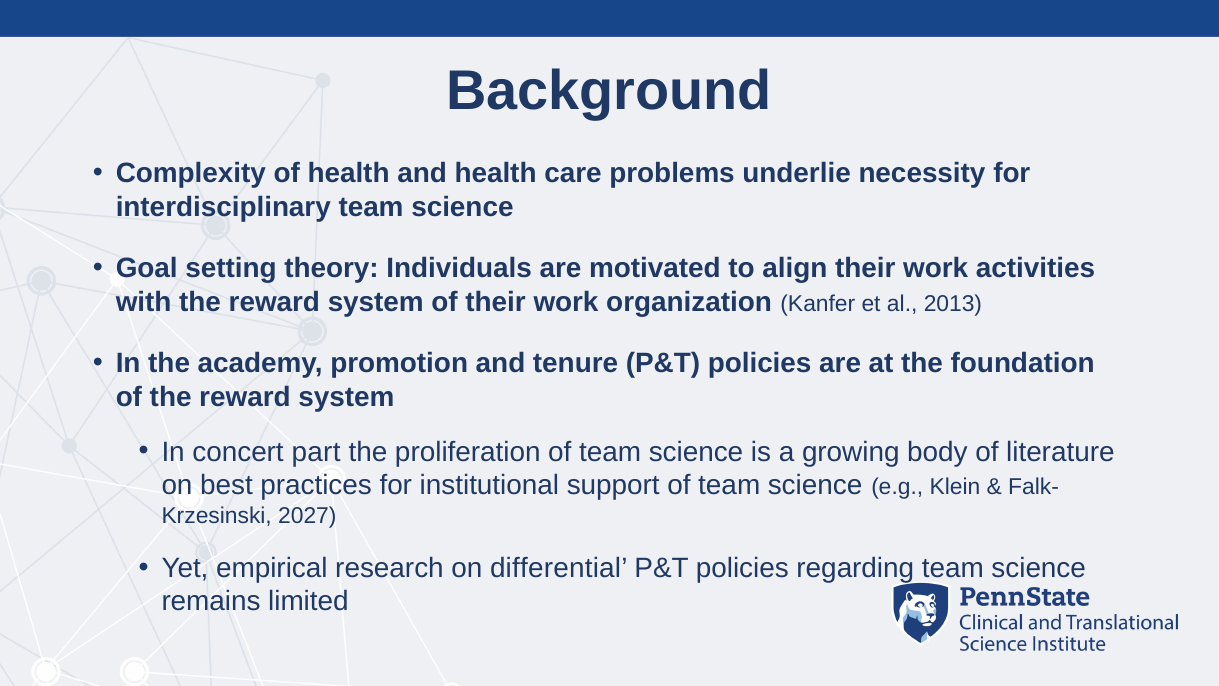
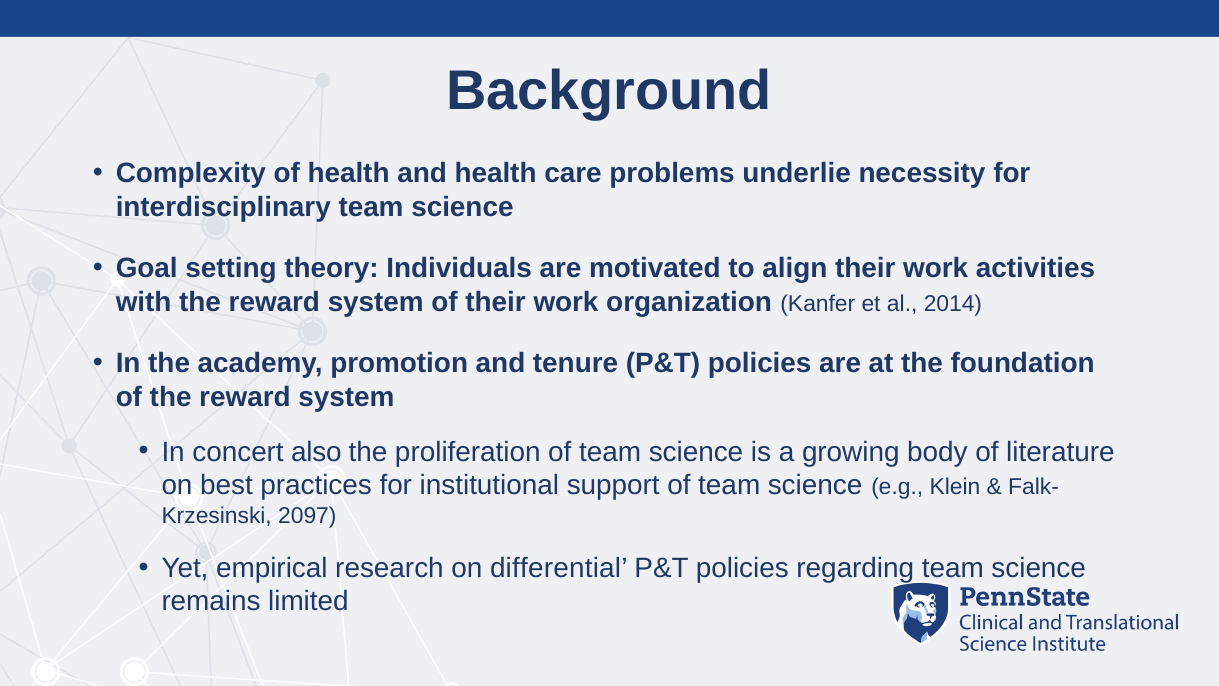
2013: 2013 -> 2014
part: part -> also
2027: 2027 -> 2097
